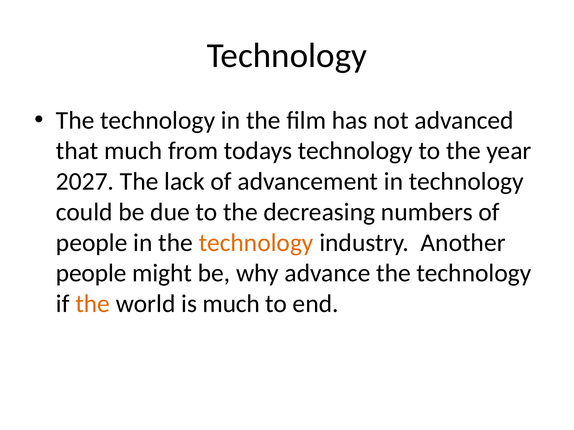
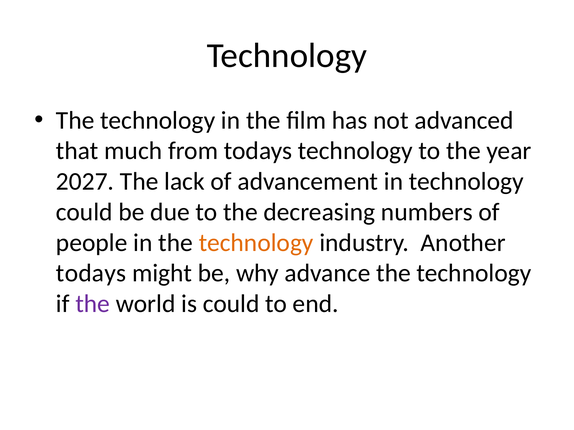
people at (91, 274): people -> todays
the at (93, 304) colour: orange -> purple
is much: much -> could
